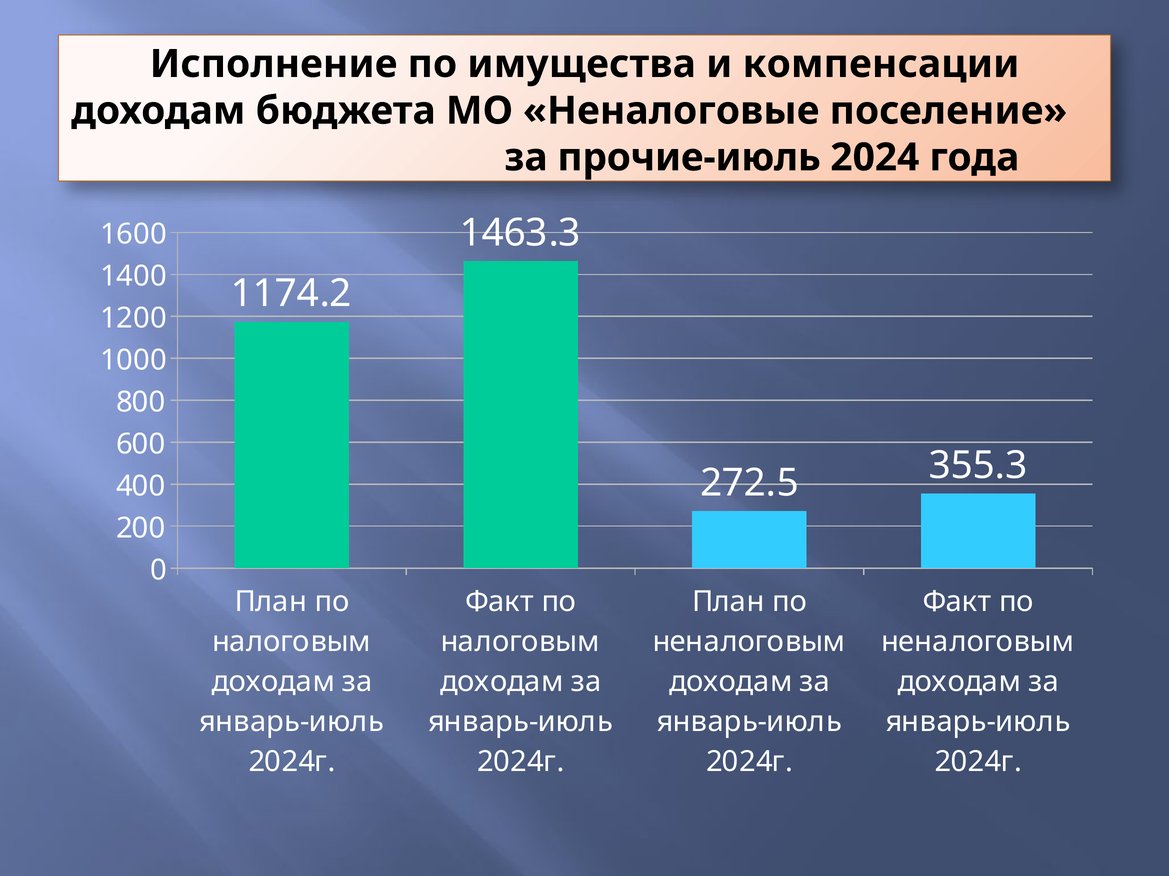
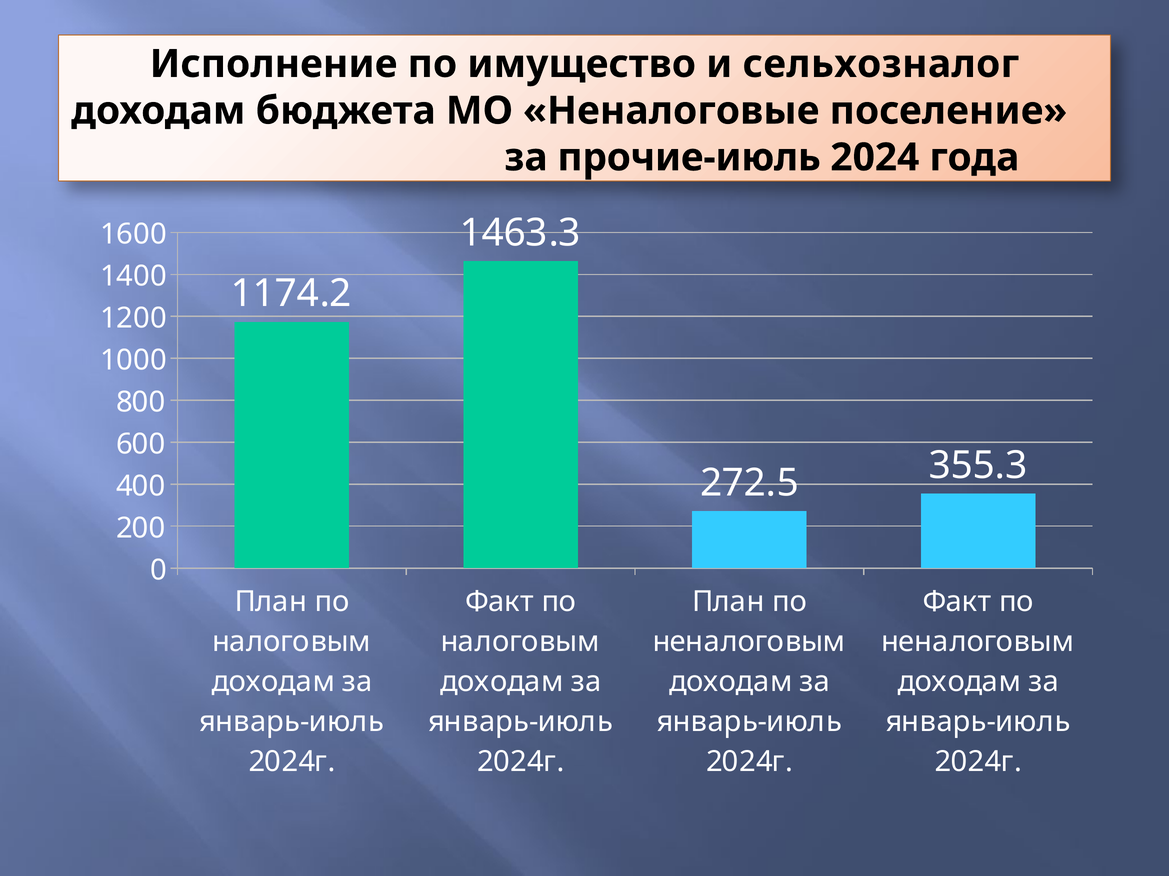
имущества: имущества -> имущество
компенсации: компенсации -> сельхозналог
